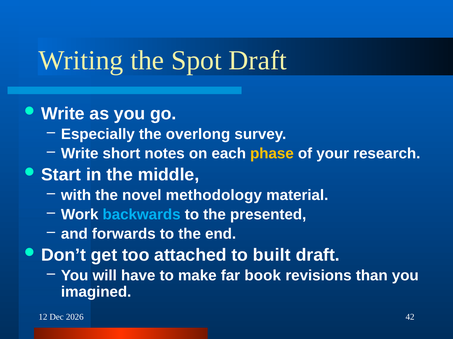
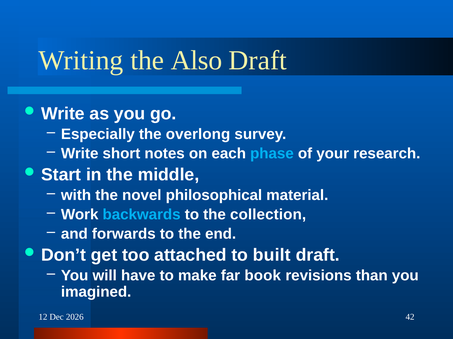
Spot: Spot -> Also
phase colour: yellow -> light blue
methodology: methodology -> philosophical
presented: presented -> collection
